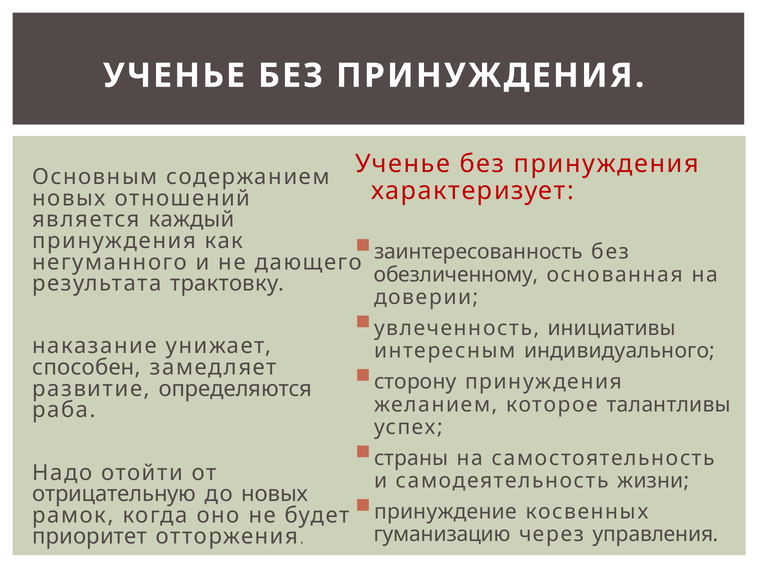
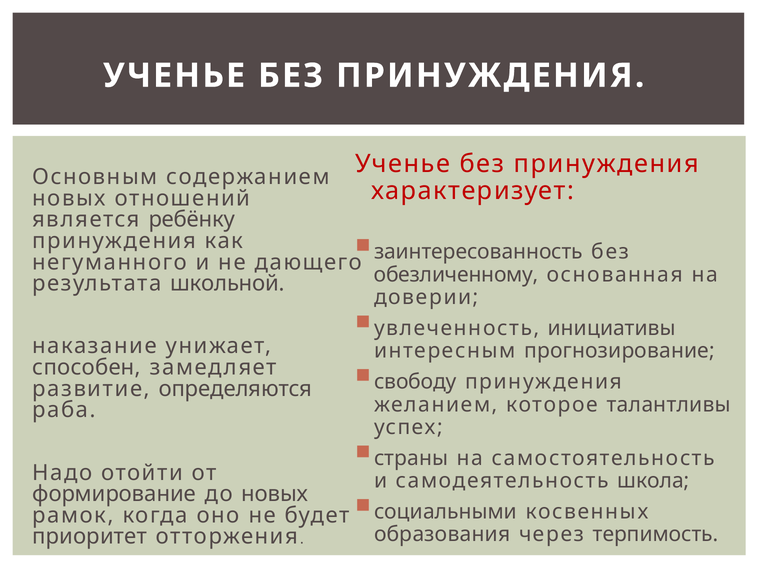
каждый: каждый -> ребёнку
трактовку: трактовку -> школьной
индивидуального: индивидуального -> прогнозирование
сторону: сторону -> свободу
жизни: жизни -> школа
отрицательную: отрицательную -> формирование
принуждение: принуждение -> социальными
гуманизацию: гуманизацию -> образования
управления: управления -> терпимость
